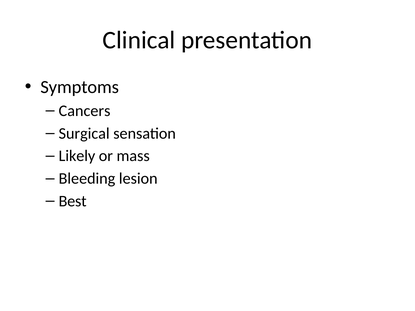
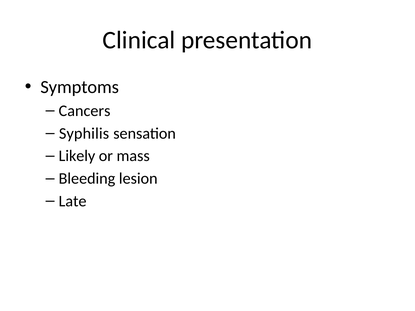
Surgical: Surgical -> Syphilis
Best: Best -> Late
